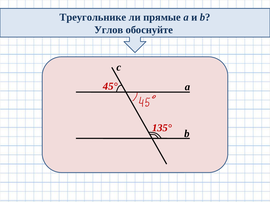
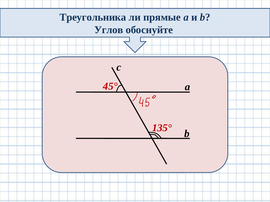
Треугольнике: Треугольнике -> Треугольника
